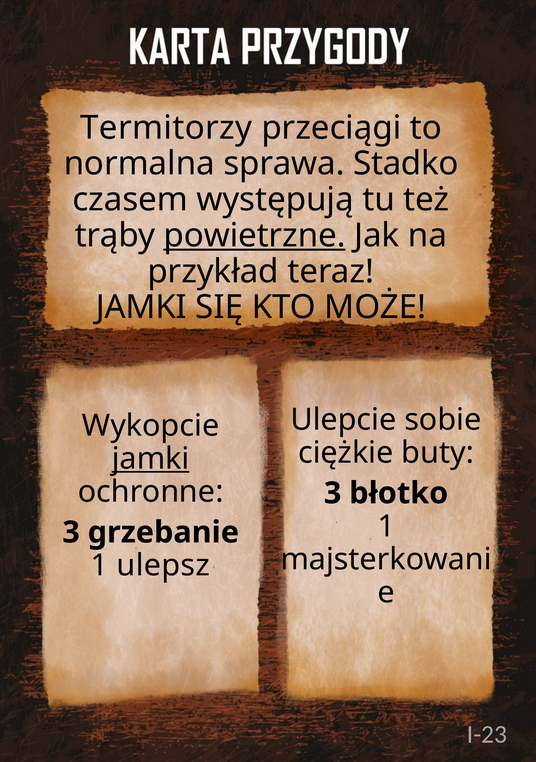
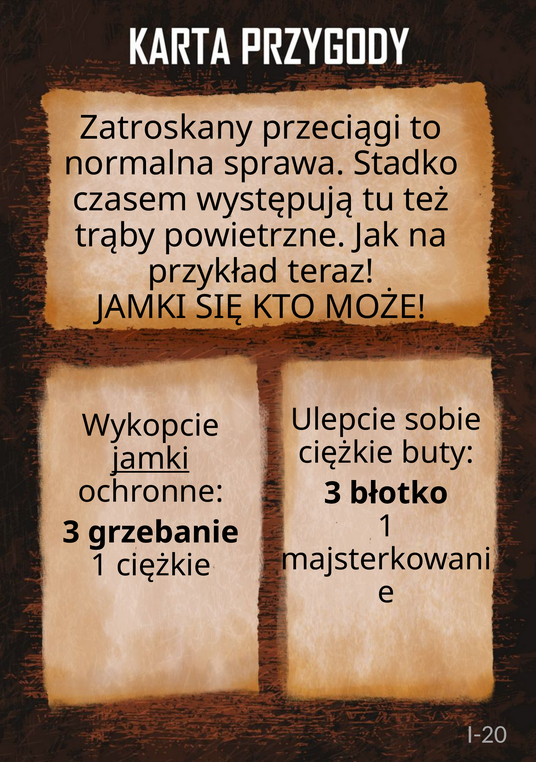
Termitorzy: Termitorzy -> Zatroskany
powietrzne underline: present -> none
1 ulepsz: ulepsz -> ciężkie
I-23: I-23 -> I-20
